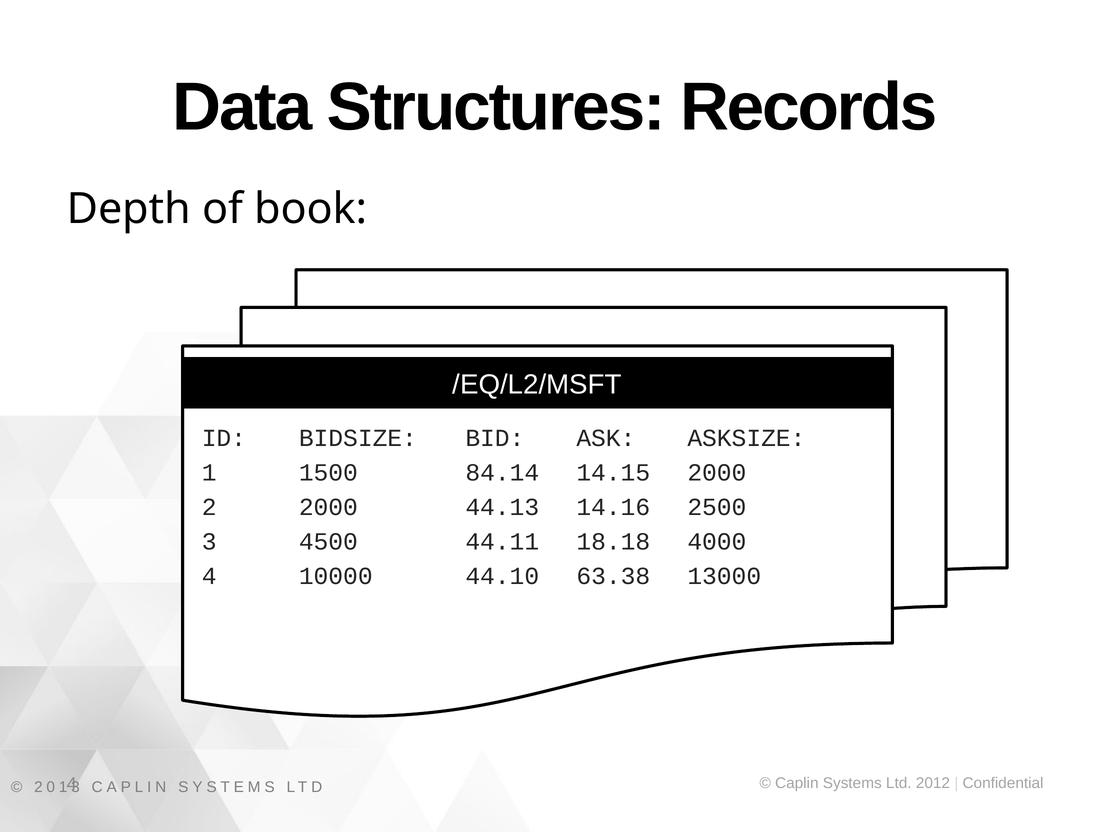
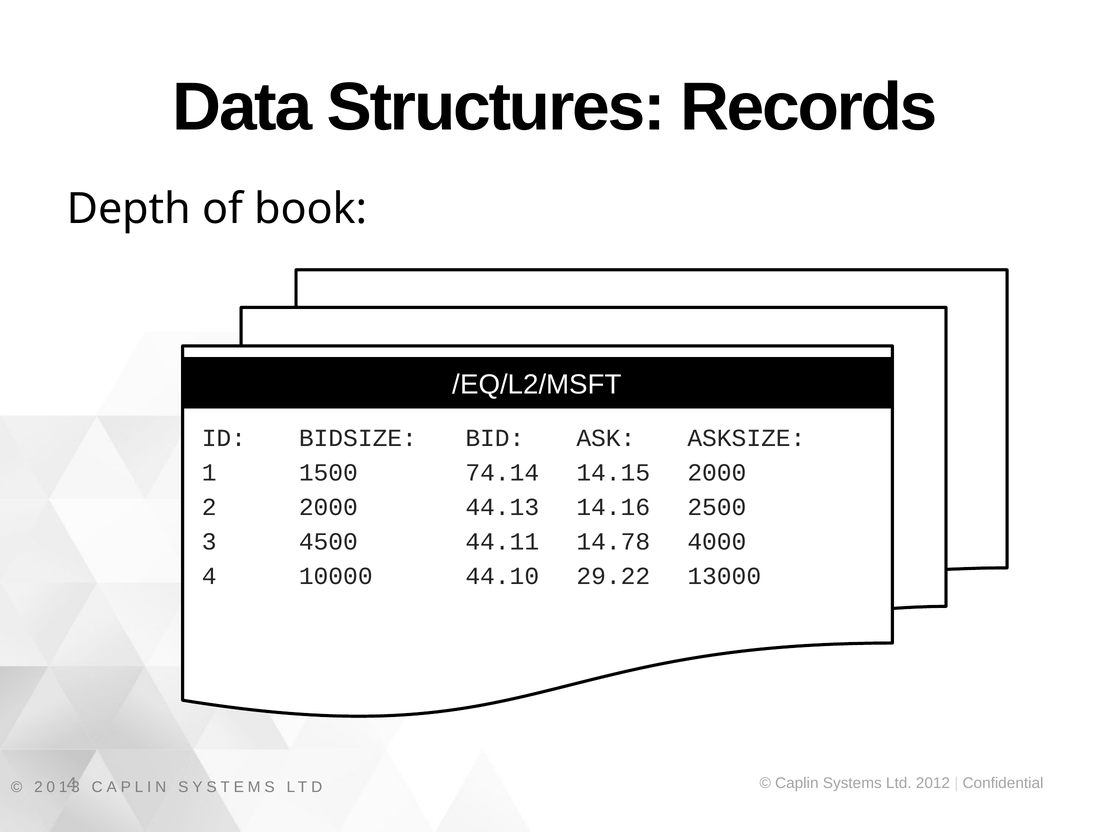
84.14: 84.14 -> 74.14
18.18: 18.18 -> 14.78
63.38: 63.38 -> 29.22
